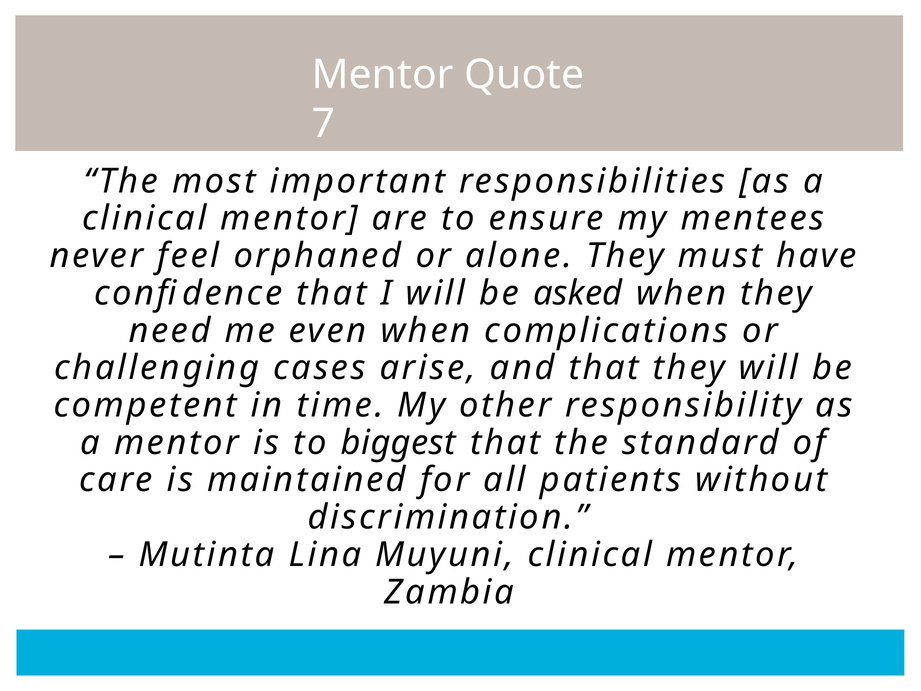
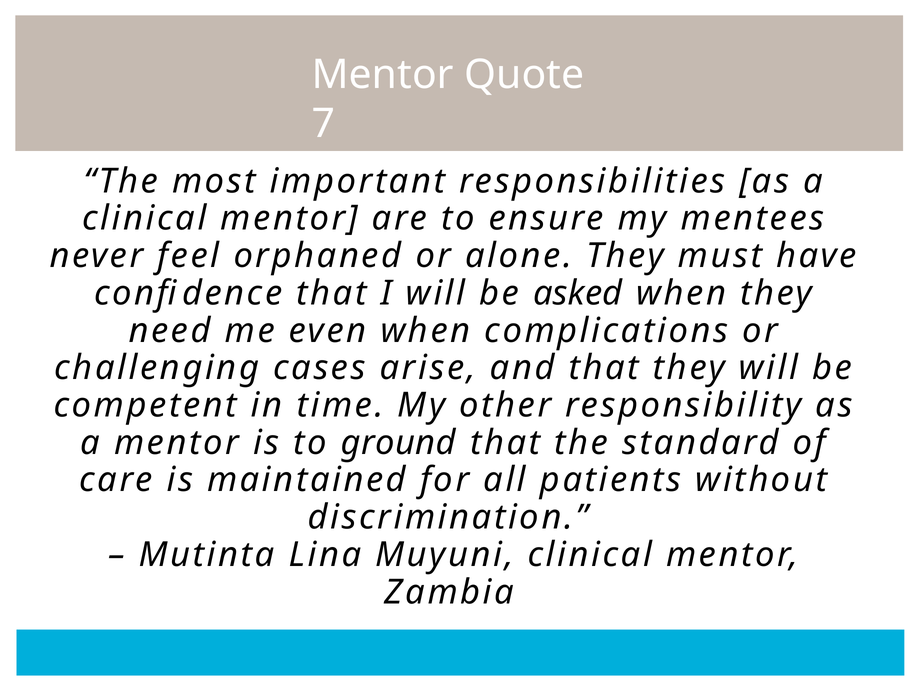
biggest: biggest -> ground
